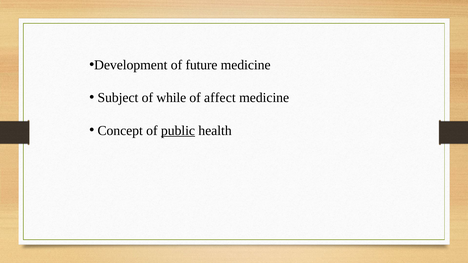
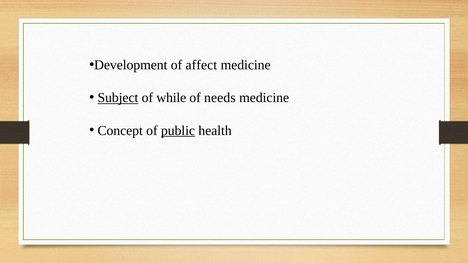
future: future -> affect
Subject underline: none -> present
affect: affect -> needs
